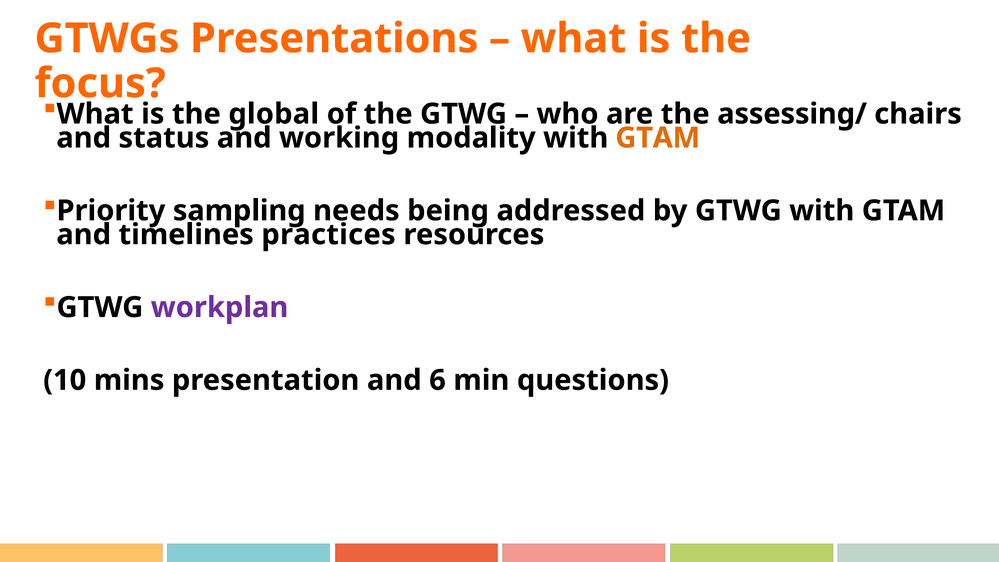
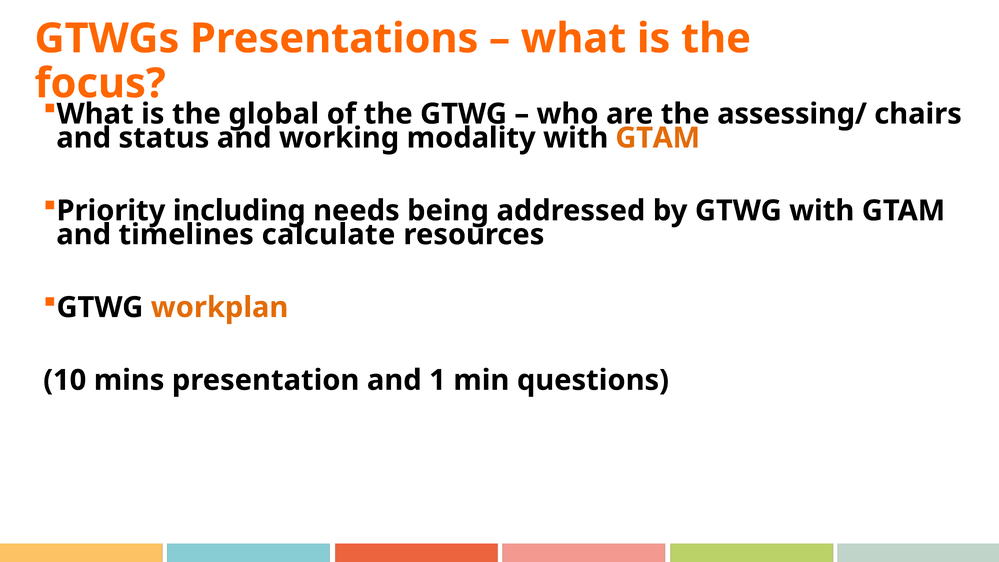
sampling: sampling -> including
practices: practices -> calculate
workplan colour: purple -> orange
6: 6 -> 1
